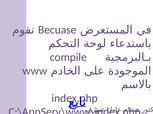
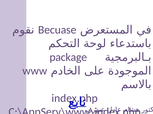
compile: compile -> package
